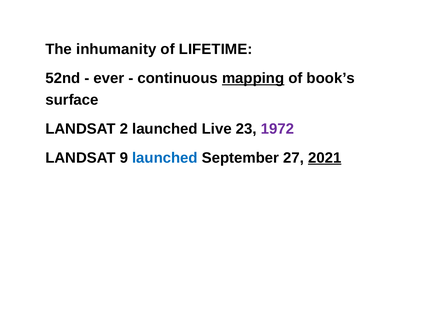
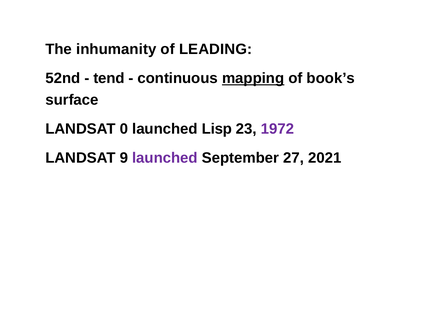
LIFETIME: LIFETIME -> LEADING
ever: ever -> tend
2: 2 -> 0
Live: Live -> Lisp
launched at (165, 158) colour: blue -> purple
2021 underline: present -> none
